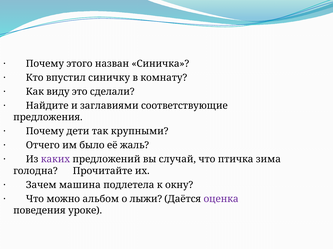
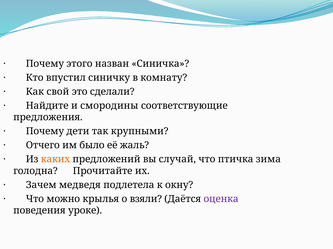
виду: виду -> свой
заглавиями: заглавиями -> смородины
каких colour: purple -> orange
машина: машина -> медведя
альбом: альбом -> крылья
лыжи: лыжи -> взяли
